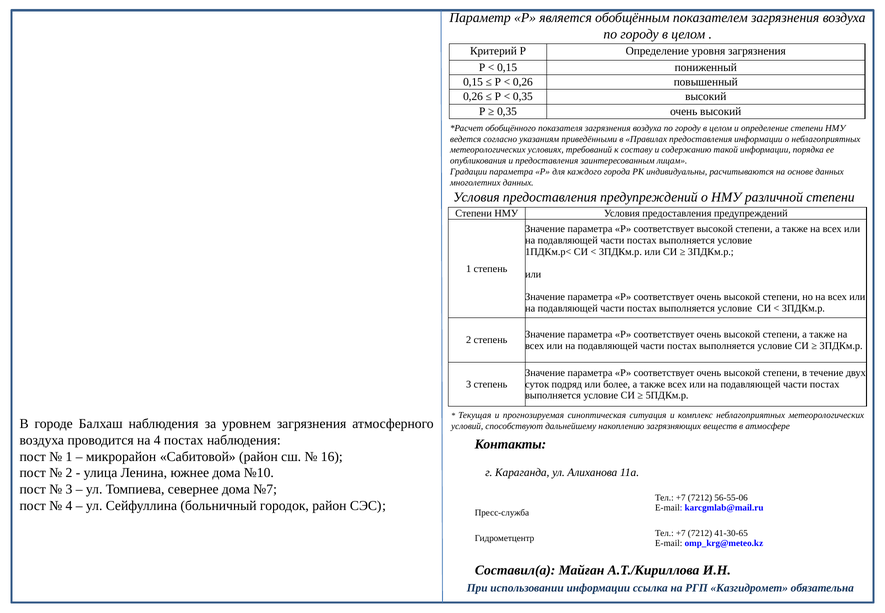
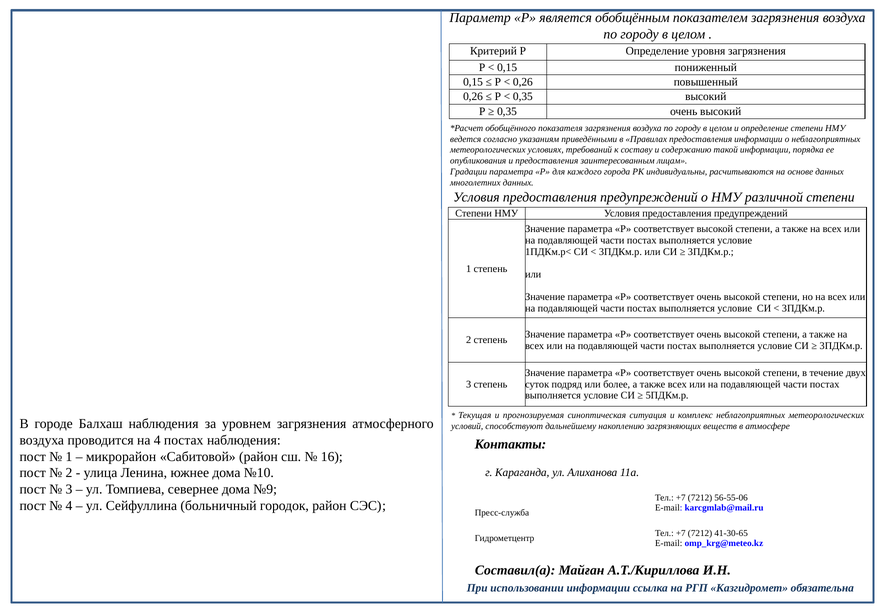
№7: №7 -> №9
